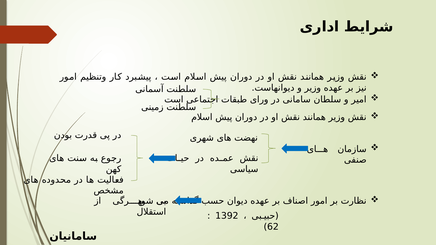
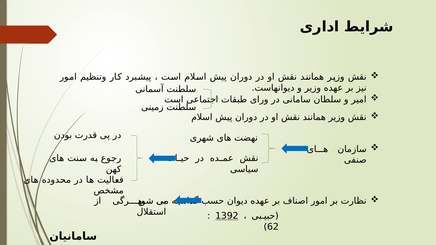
1392 underline: none -> present
